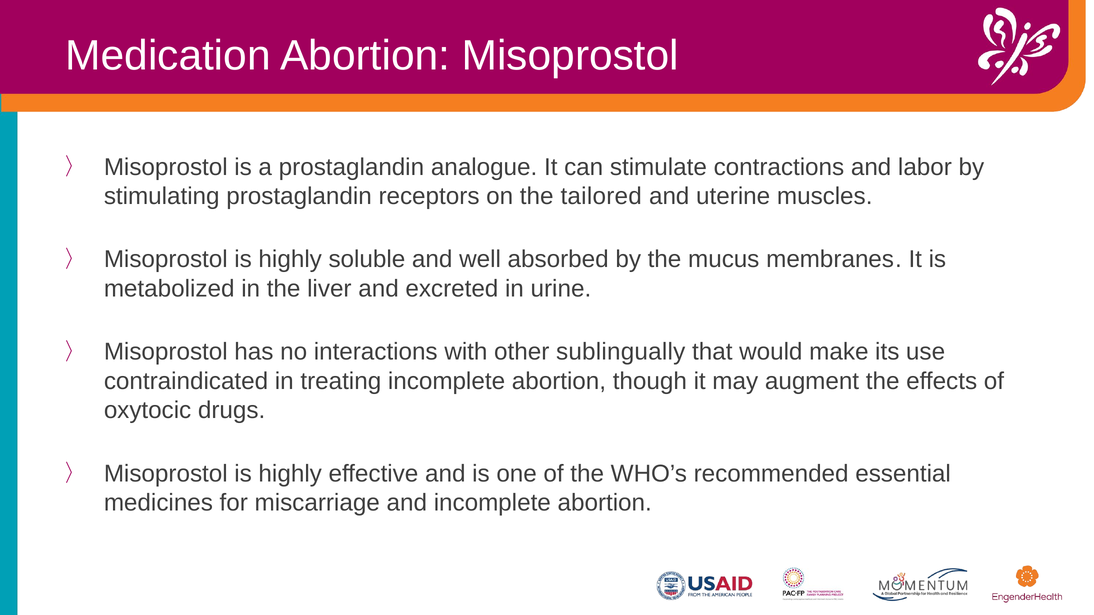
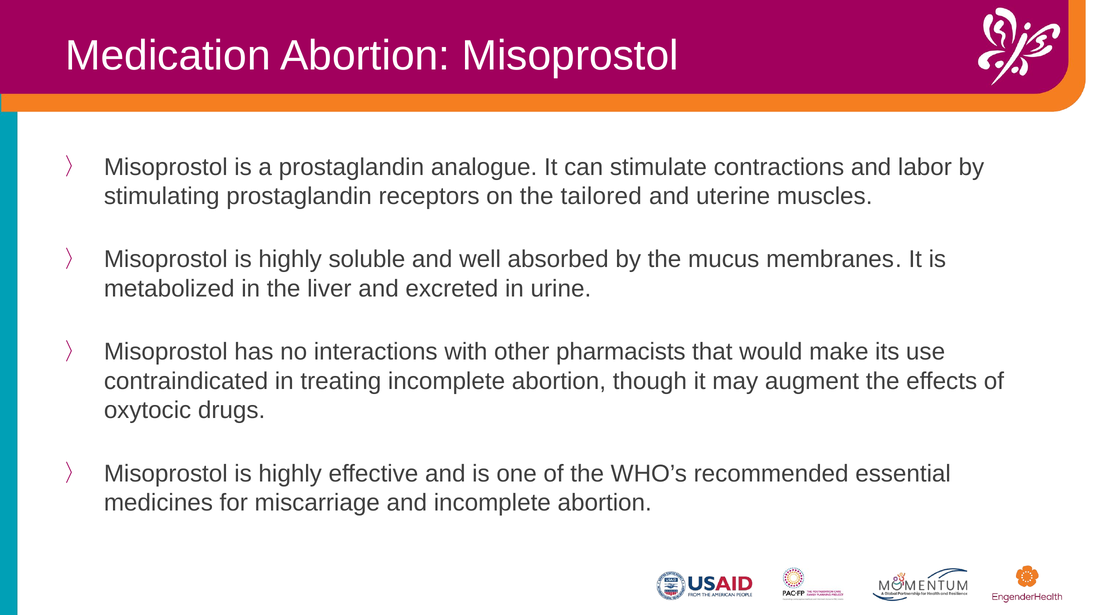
sublingually: sublingually -> pharmacists
